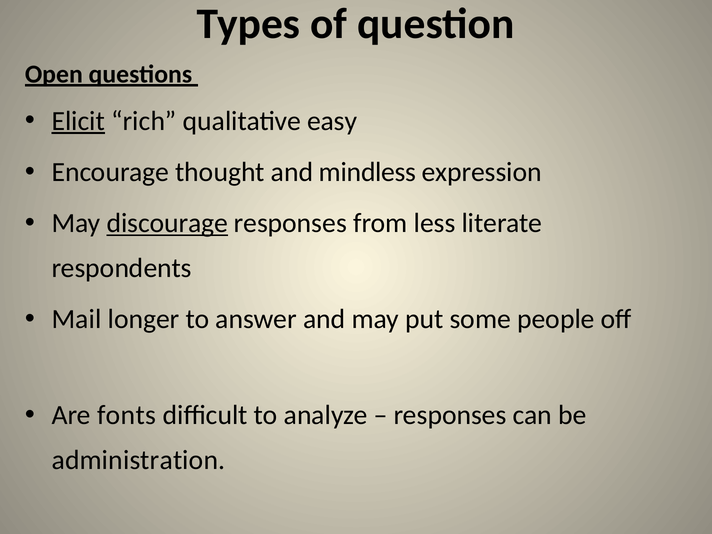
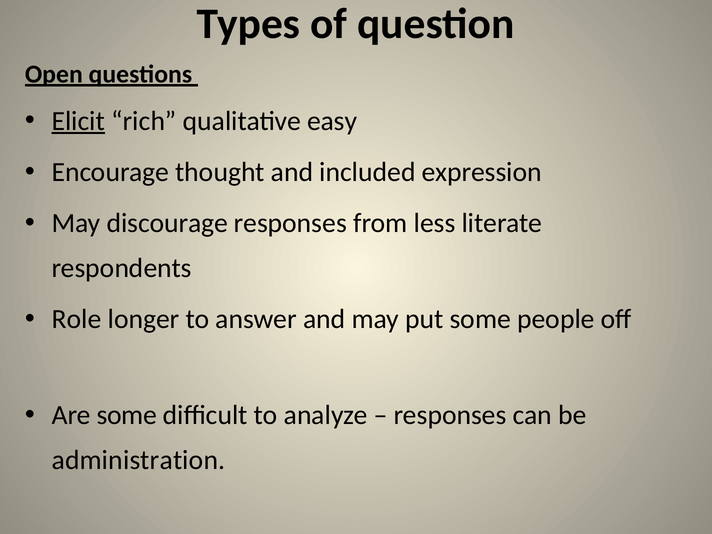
mindless: mindless -> included
discourage underline: present -> none
Mail: Mail -> Role
Are fonts: fonts -> some
